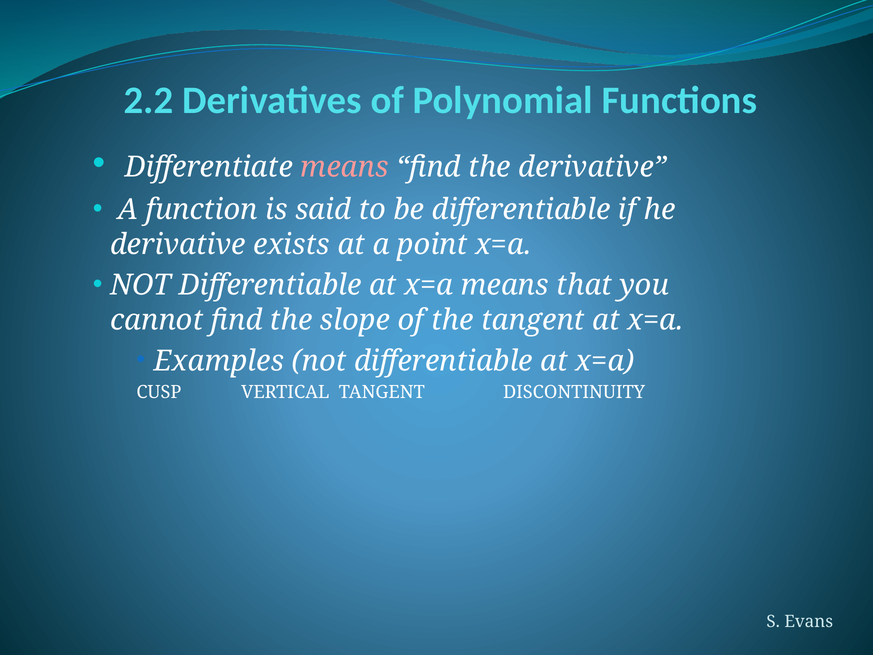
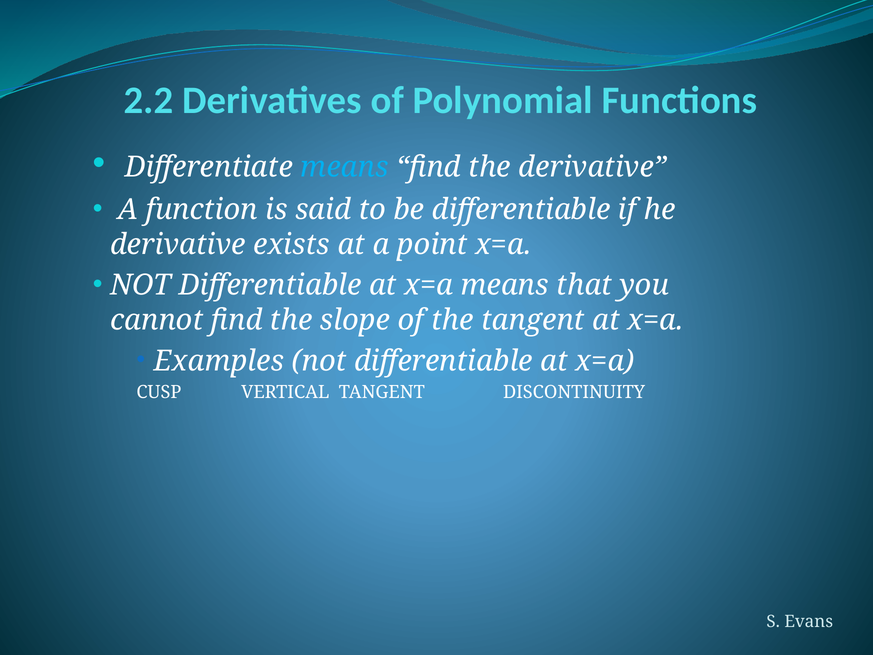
means at (345, 167) colour: pink -> light blue
